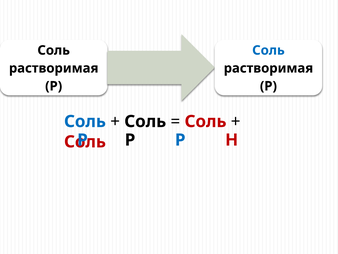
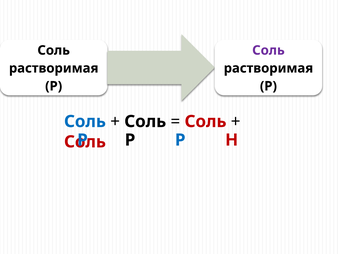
Соль at (268, 50) colour: blue -> purple
